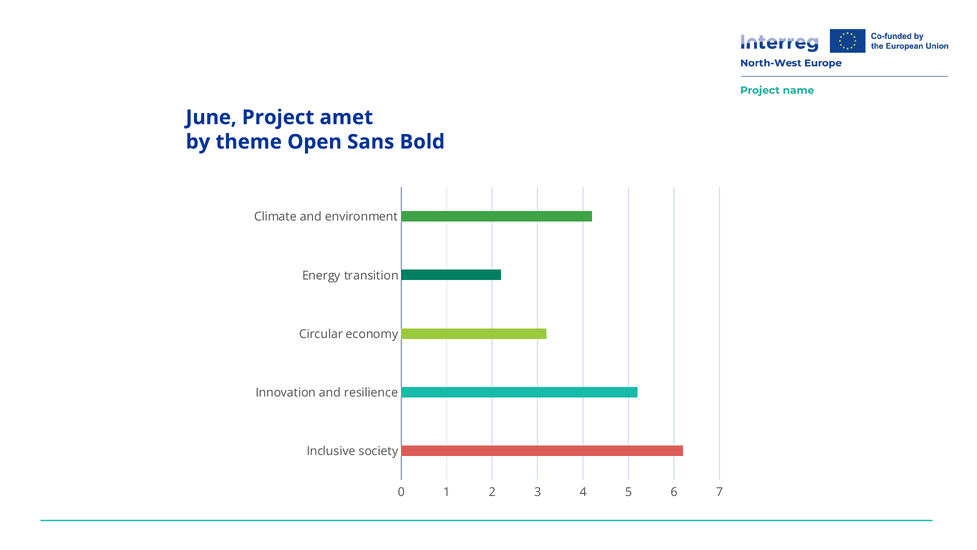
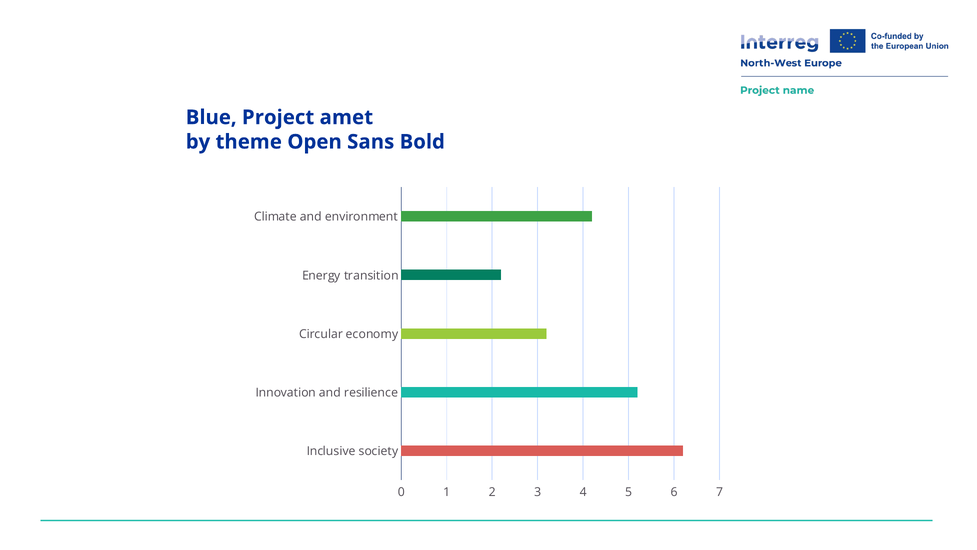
June: June -> Blue
